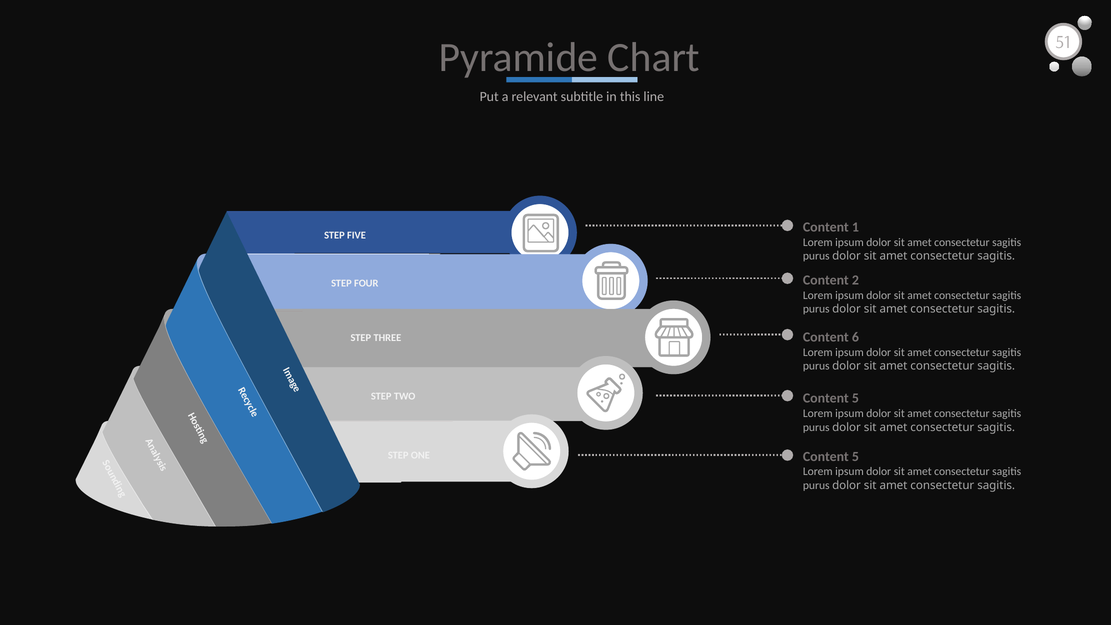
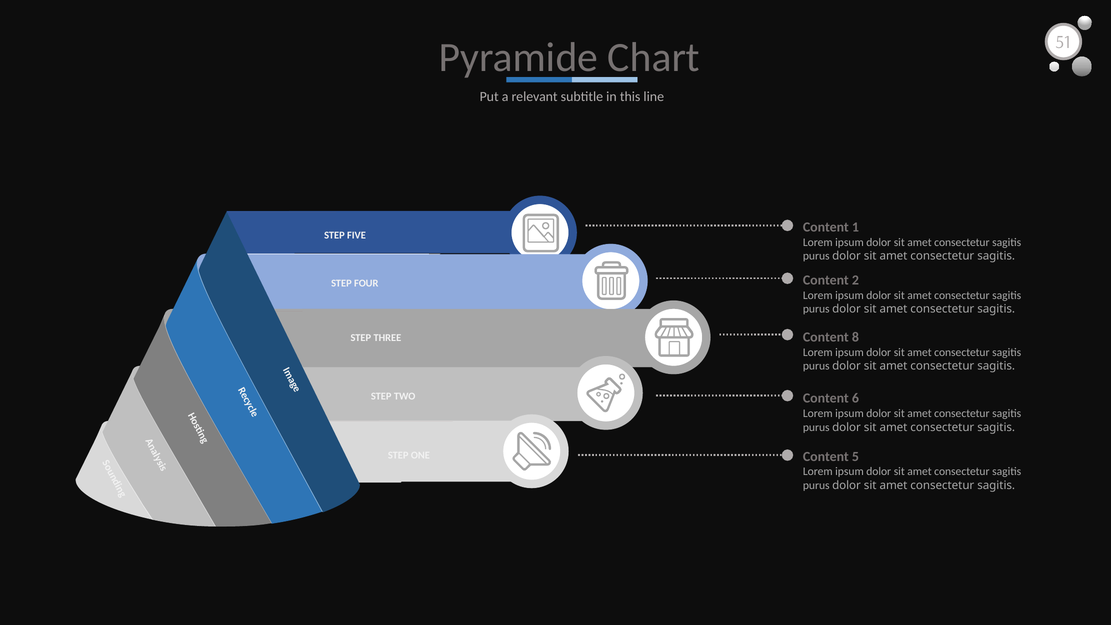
6: 6 -> 8
5 at (855, 398): 5 -> 6
